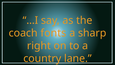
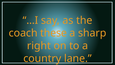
fonts: fonts -> these
